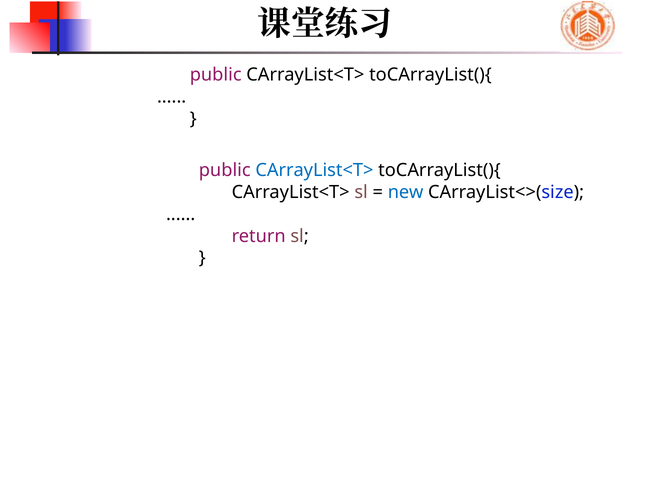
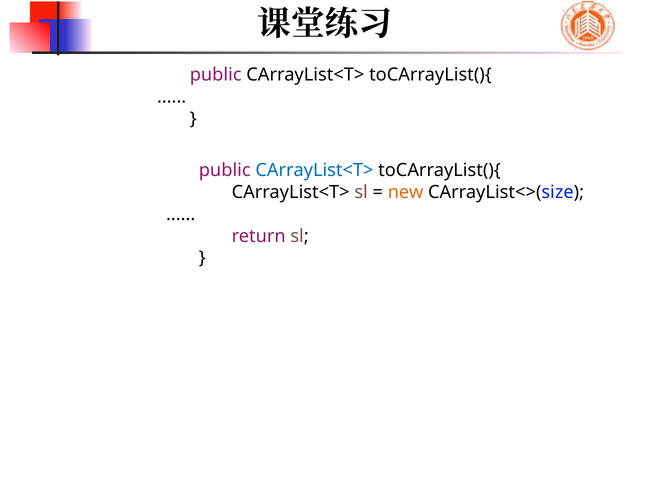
new colour: blue -> orange
